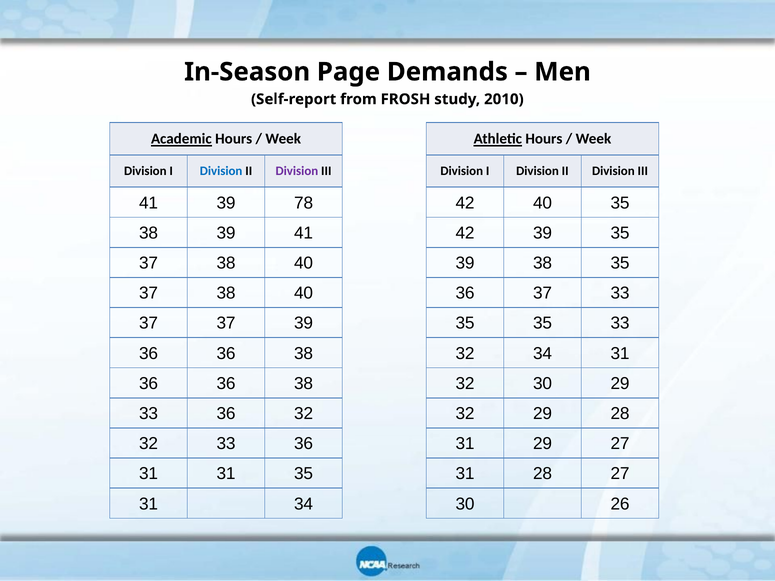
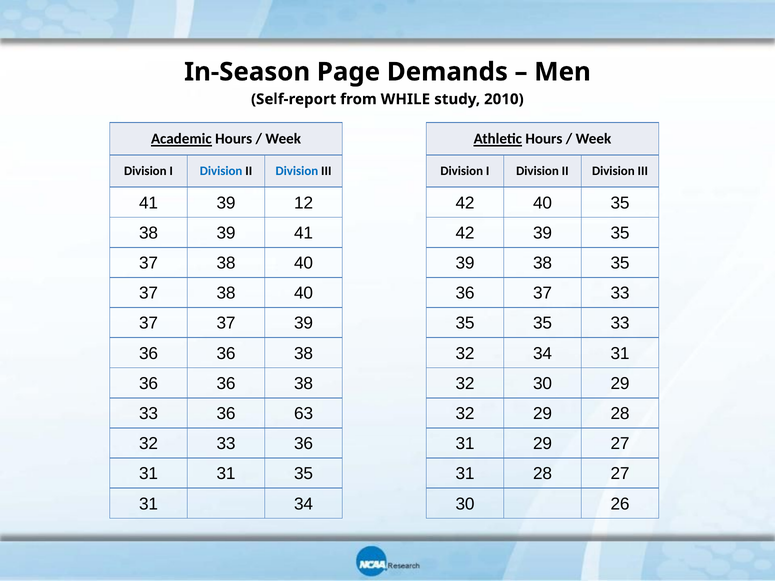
FROSH: FROSH -> WHILE
Division at (297, 171) colour: purple -> blue
78: 78 -> 12
36 32: 32 -> 63
